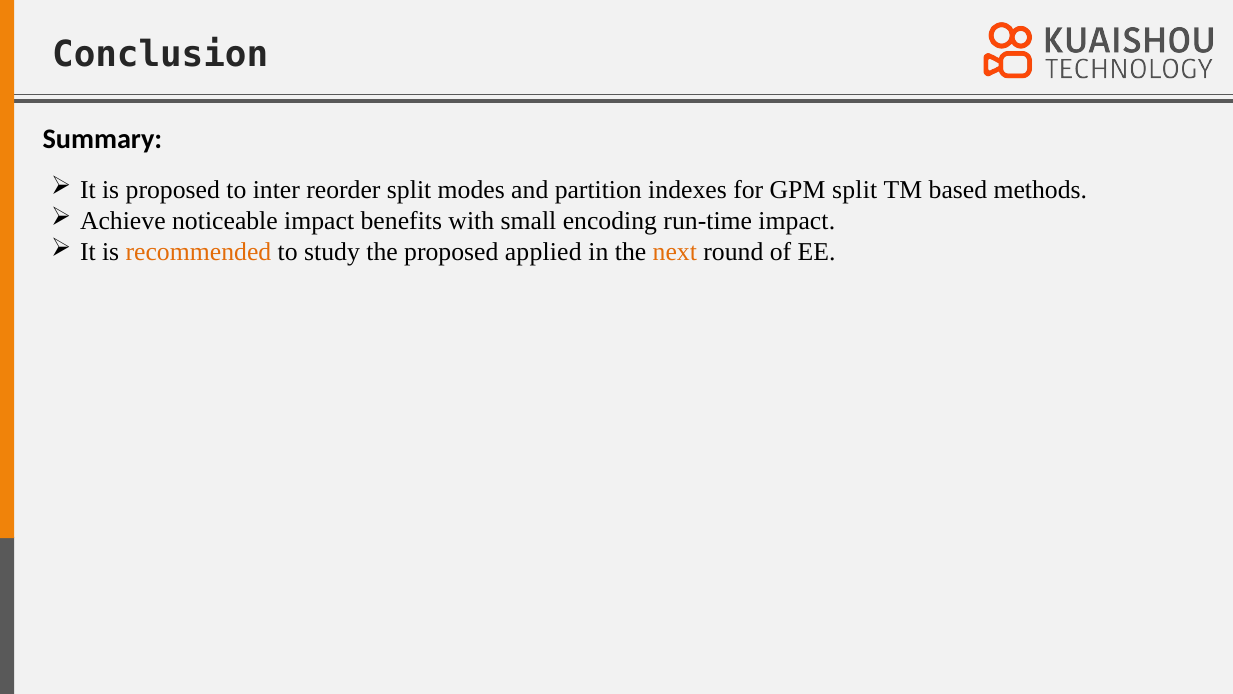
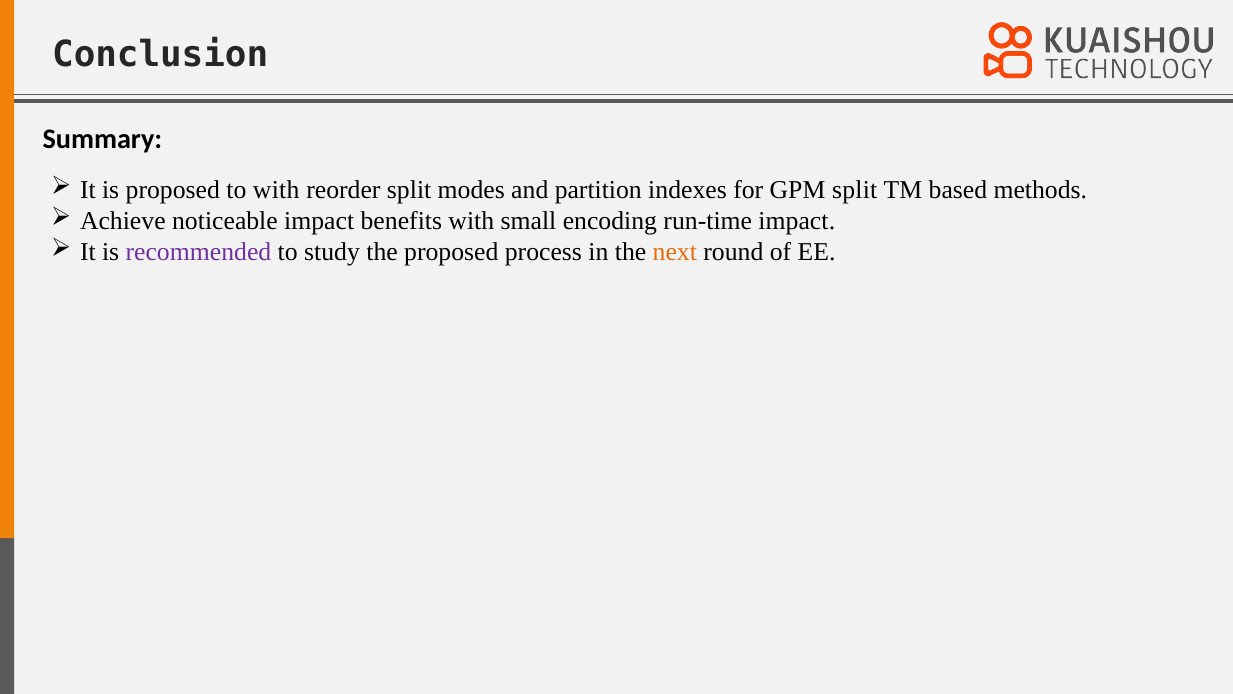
to inter: inter -> with
recommended colour: orange -> purple
applied: applied -> process
